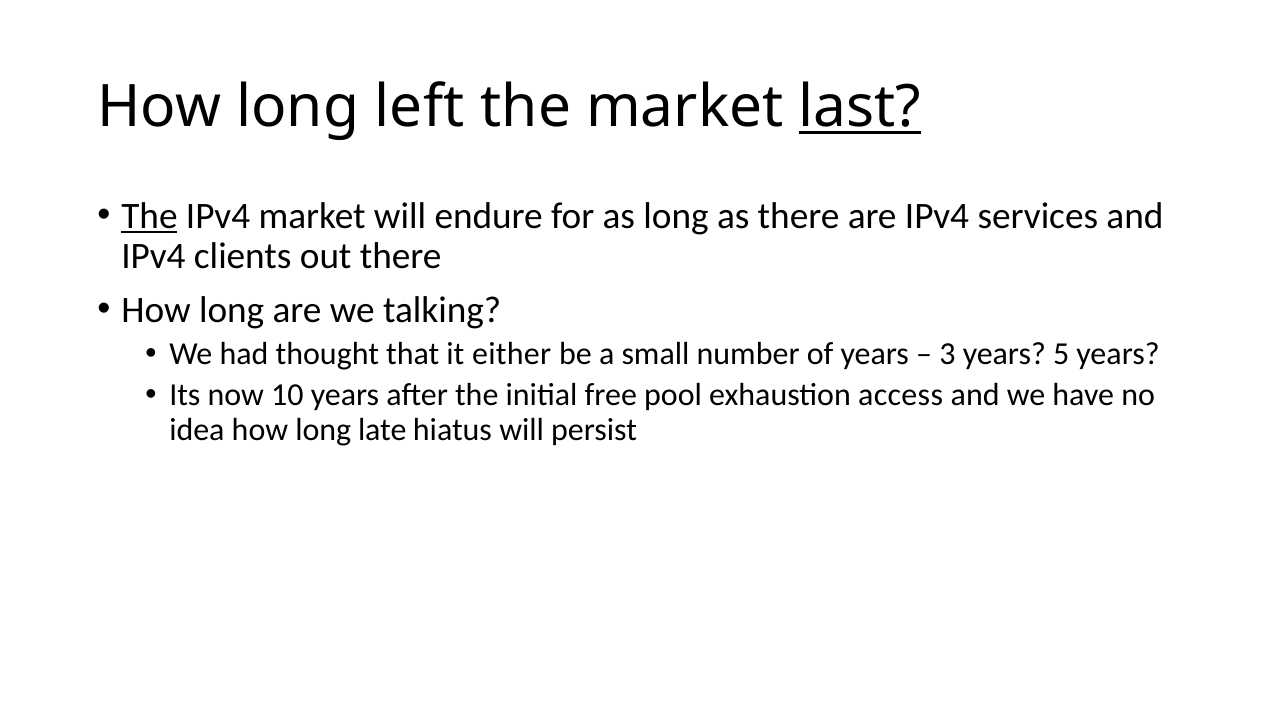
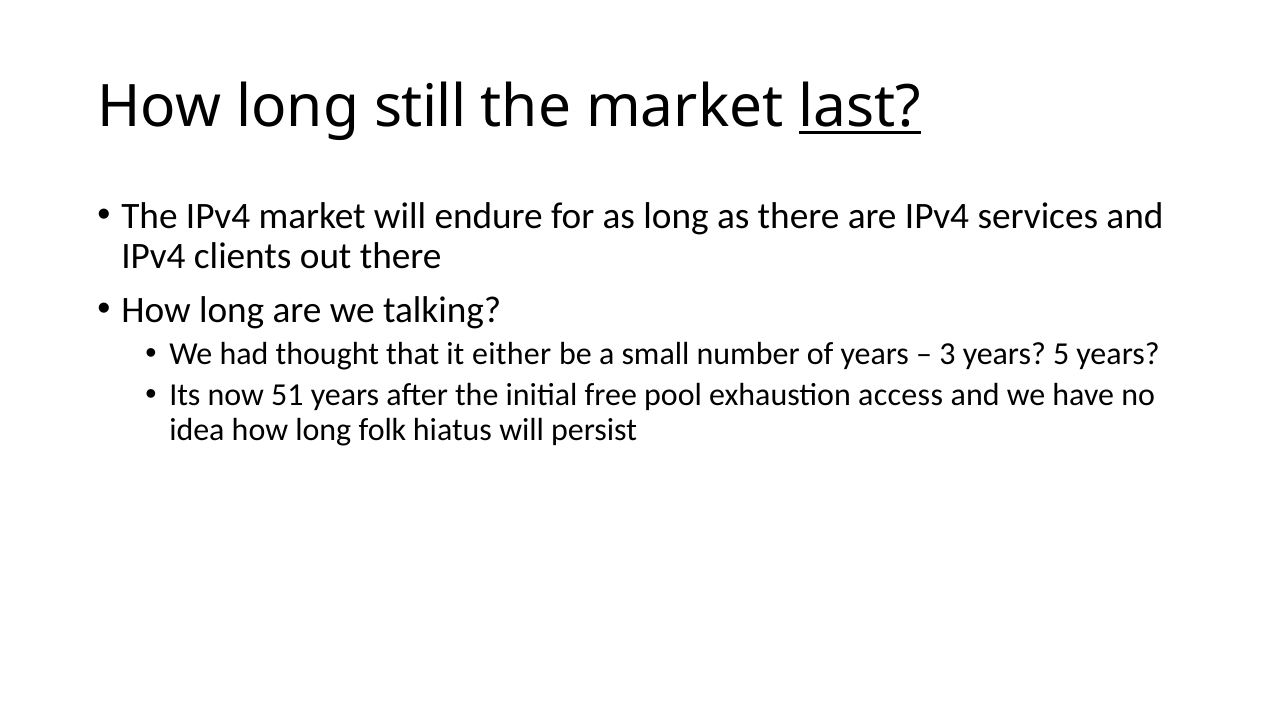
left: left -> still
The at (149, 216) underline: present -> none
10: 10 -> 51
late: late -> folk
